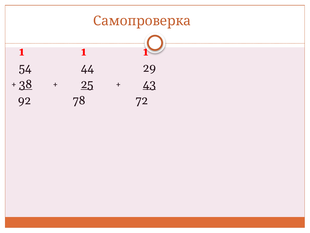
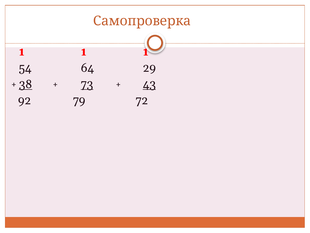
44: 44 -> 64
25: 25 -> 73
78: 78 -> 79
